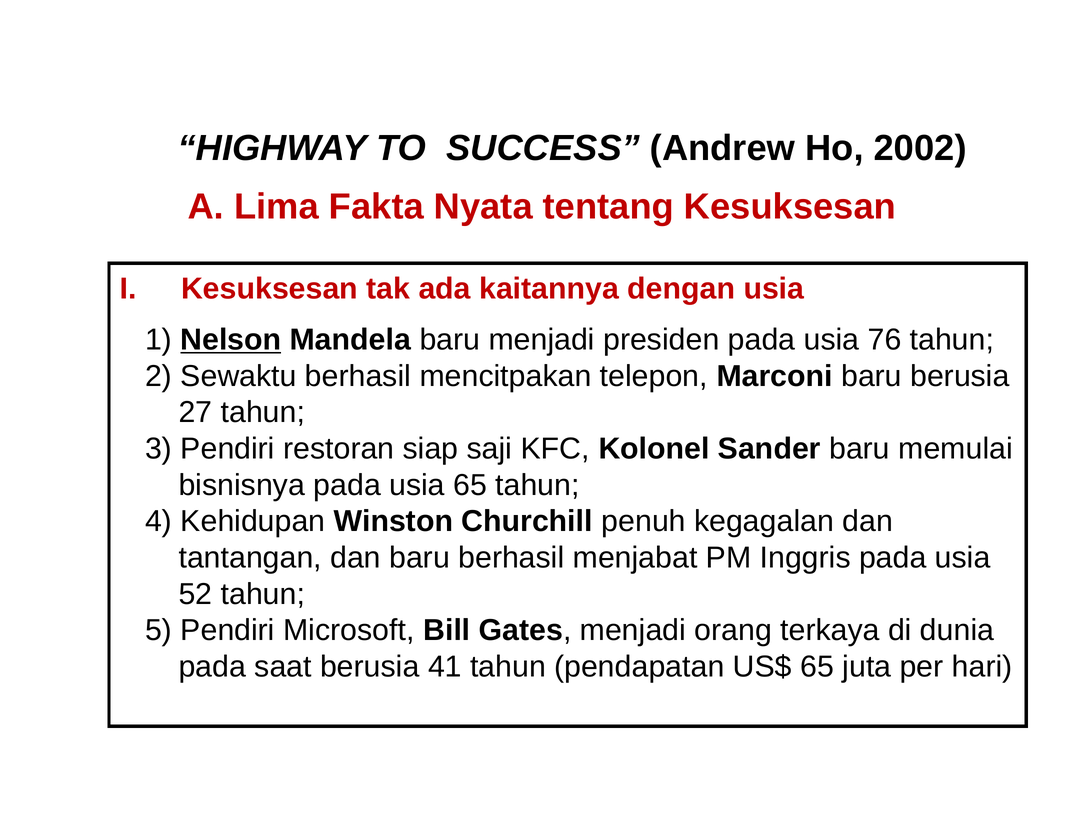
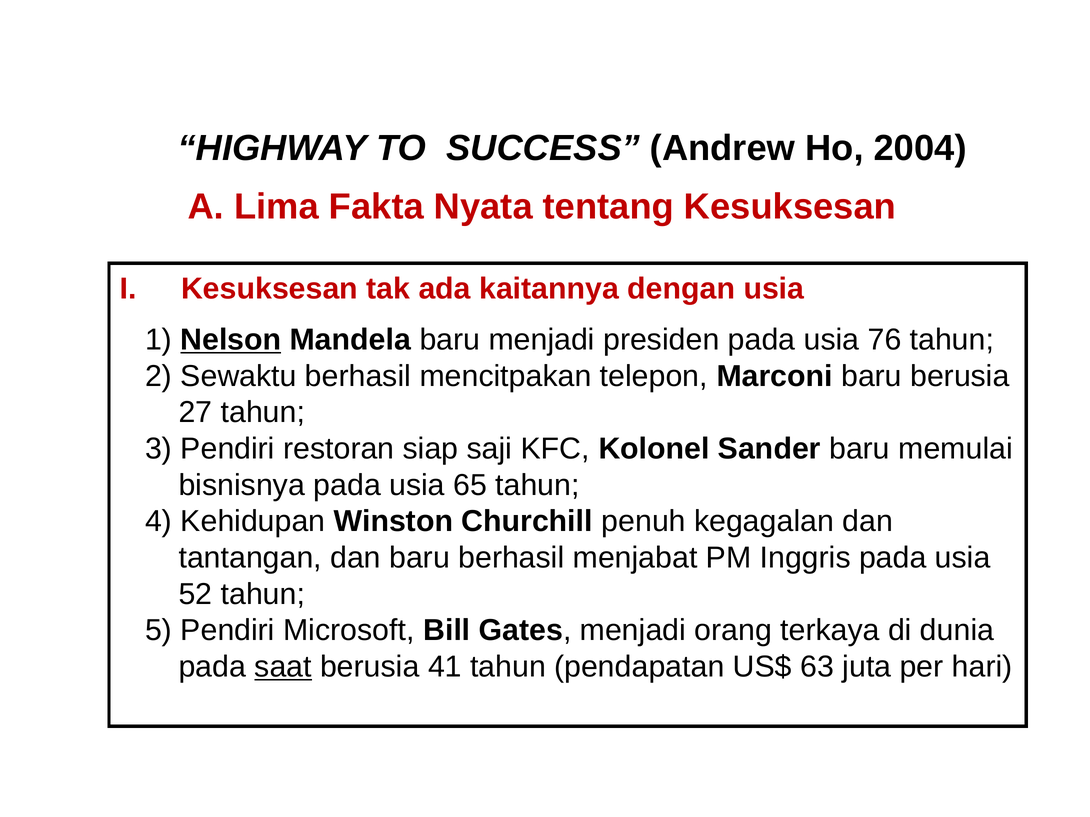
2002: 2002 -> 2004
saat underline: none -> present
US$ 65: 65 -> 63
